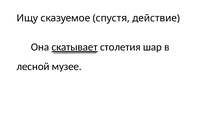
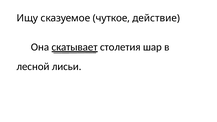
спустя: спустя -> чуткое
музее: музее -> лисьи
